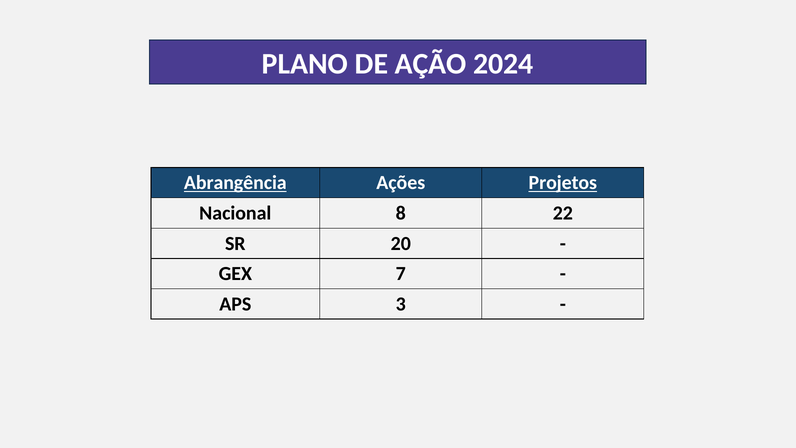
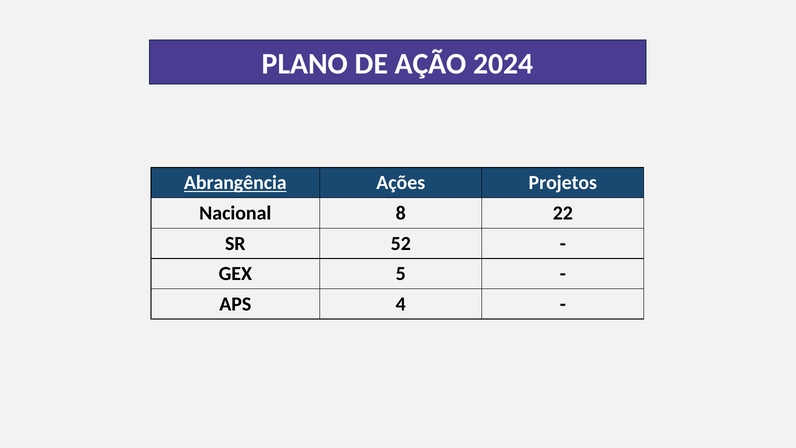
Projetos underline: present -> none
20: 20 -> 52
7: 7 -> 5
3: 3 -> 4
